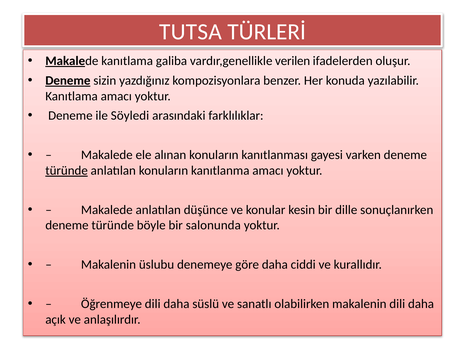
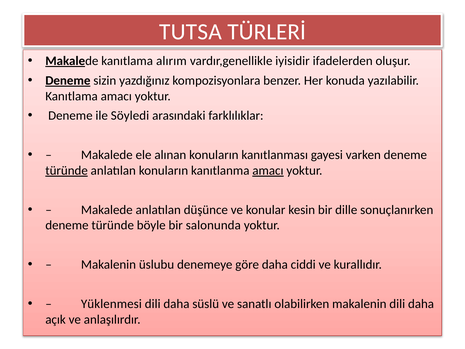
galiba: galiba -> alırım
verilen: verilen -> iyisidir
amacı at (268, 170) underline: none -> present
Öğrenmeye: Öğrenmeye -> Yüklenmesi
